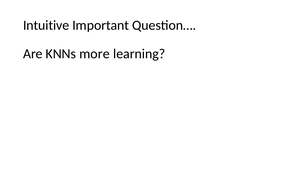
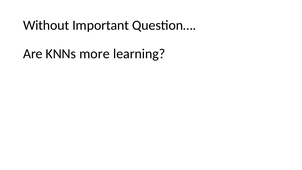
Intuitive: Intuitive -> Without
